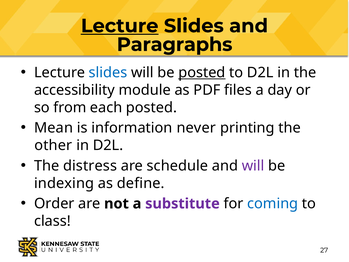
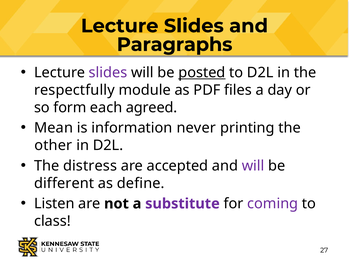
Lecture at (120, 26) underline: present -> none
slides at (108, 73) colour: blue -> purple
accessibility: accessibility -> respectfully
from: from -> form
each posted: posted -> agreed
schedule: schedule -> accepted
indexing: indexing -> different
Order: Order -> Listen
coming colour: blue -> purple
